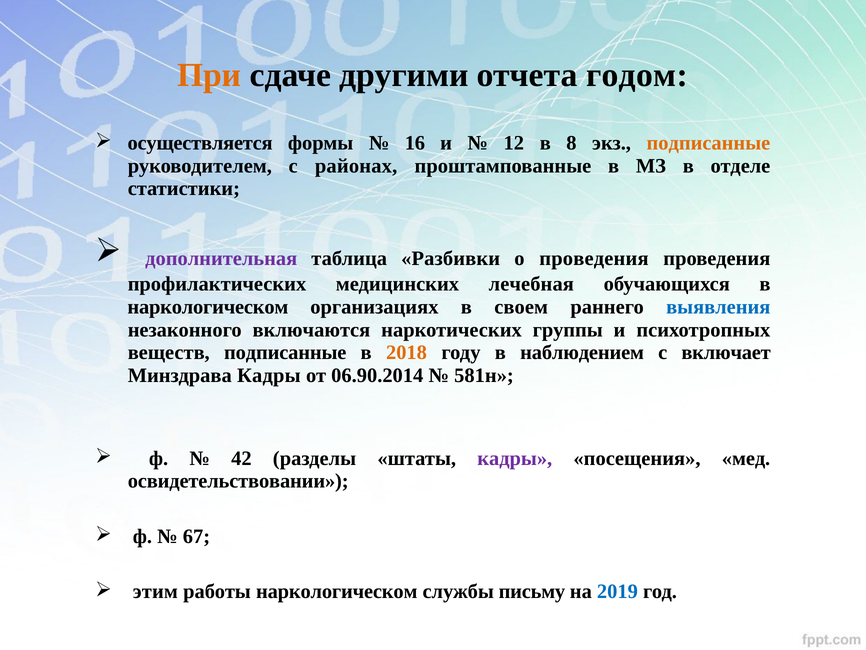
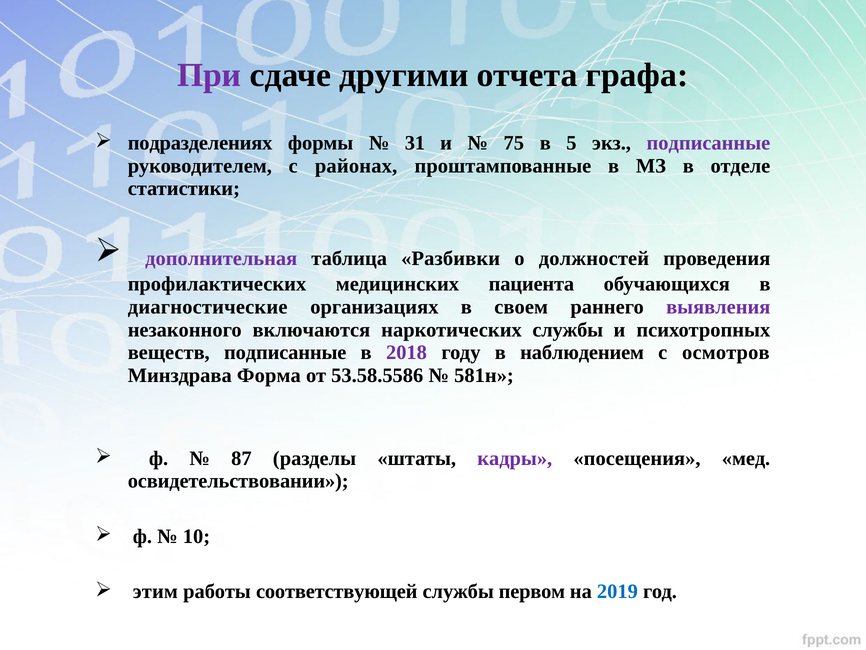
При colour: orange -> purple
годом: годом -> графа
осуществляется: осуществляется -> подразделениях
16: 16 -> 31
12: 12 -> 75
8: 8 -> 5
подписанные at (708, 143) colour: orange -> purple
о проведения: проведения -> должностей
лечебная: лечебная -> пациента
наркологическом at (208, 307): наркологическом -> диагностические
выявления colour: blue -> purple
наркотических группы: группы -> службы
2018 colour: orange -> purple
включает: включает -> осмотров
Минздрава Кадры: Кадры -> Форма
06.90.2014: 06.90.2014 -> 53.58.5586
42: 42 -> 87
67: 67 -> 10
работы наркологическом: наркологическом -> соответствующей
письму: письму -> первом
